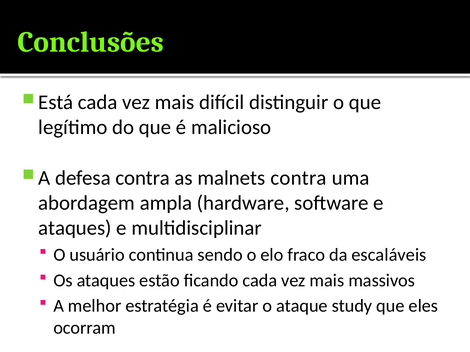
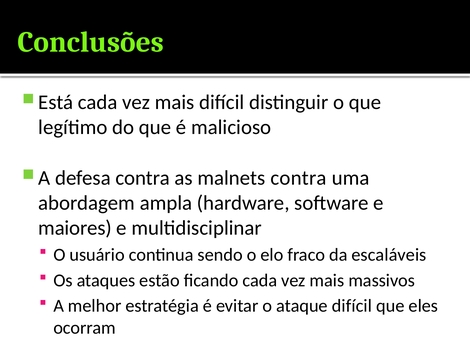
ataques at (75, 228): ataques -> maiores
ataque study: study -> difícil
